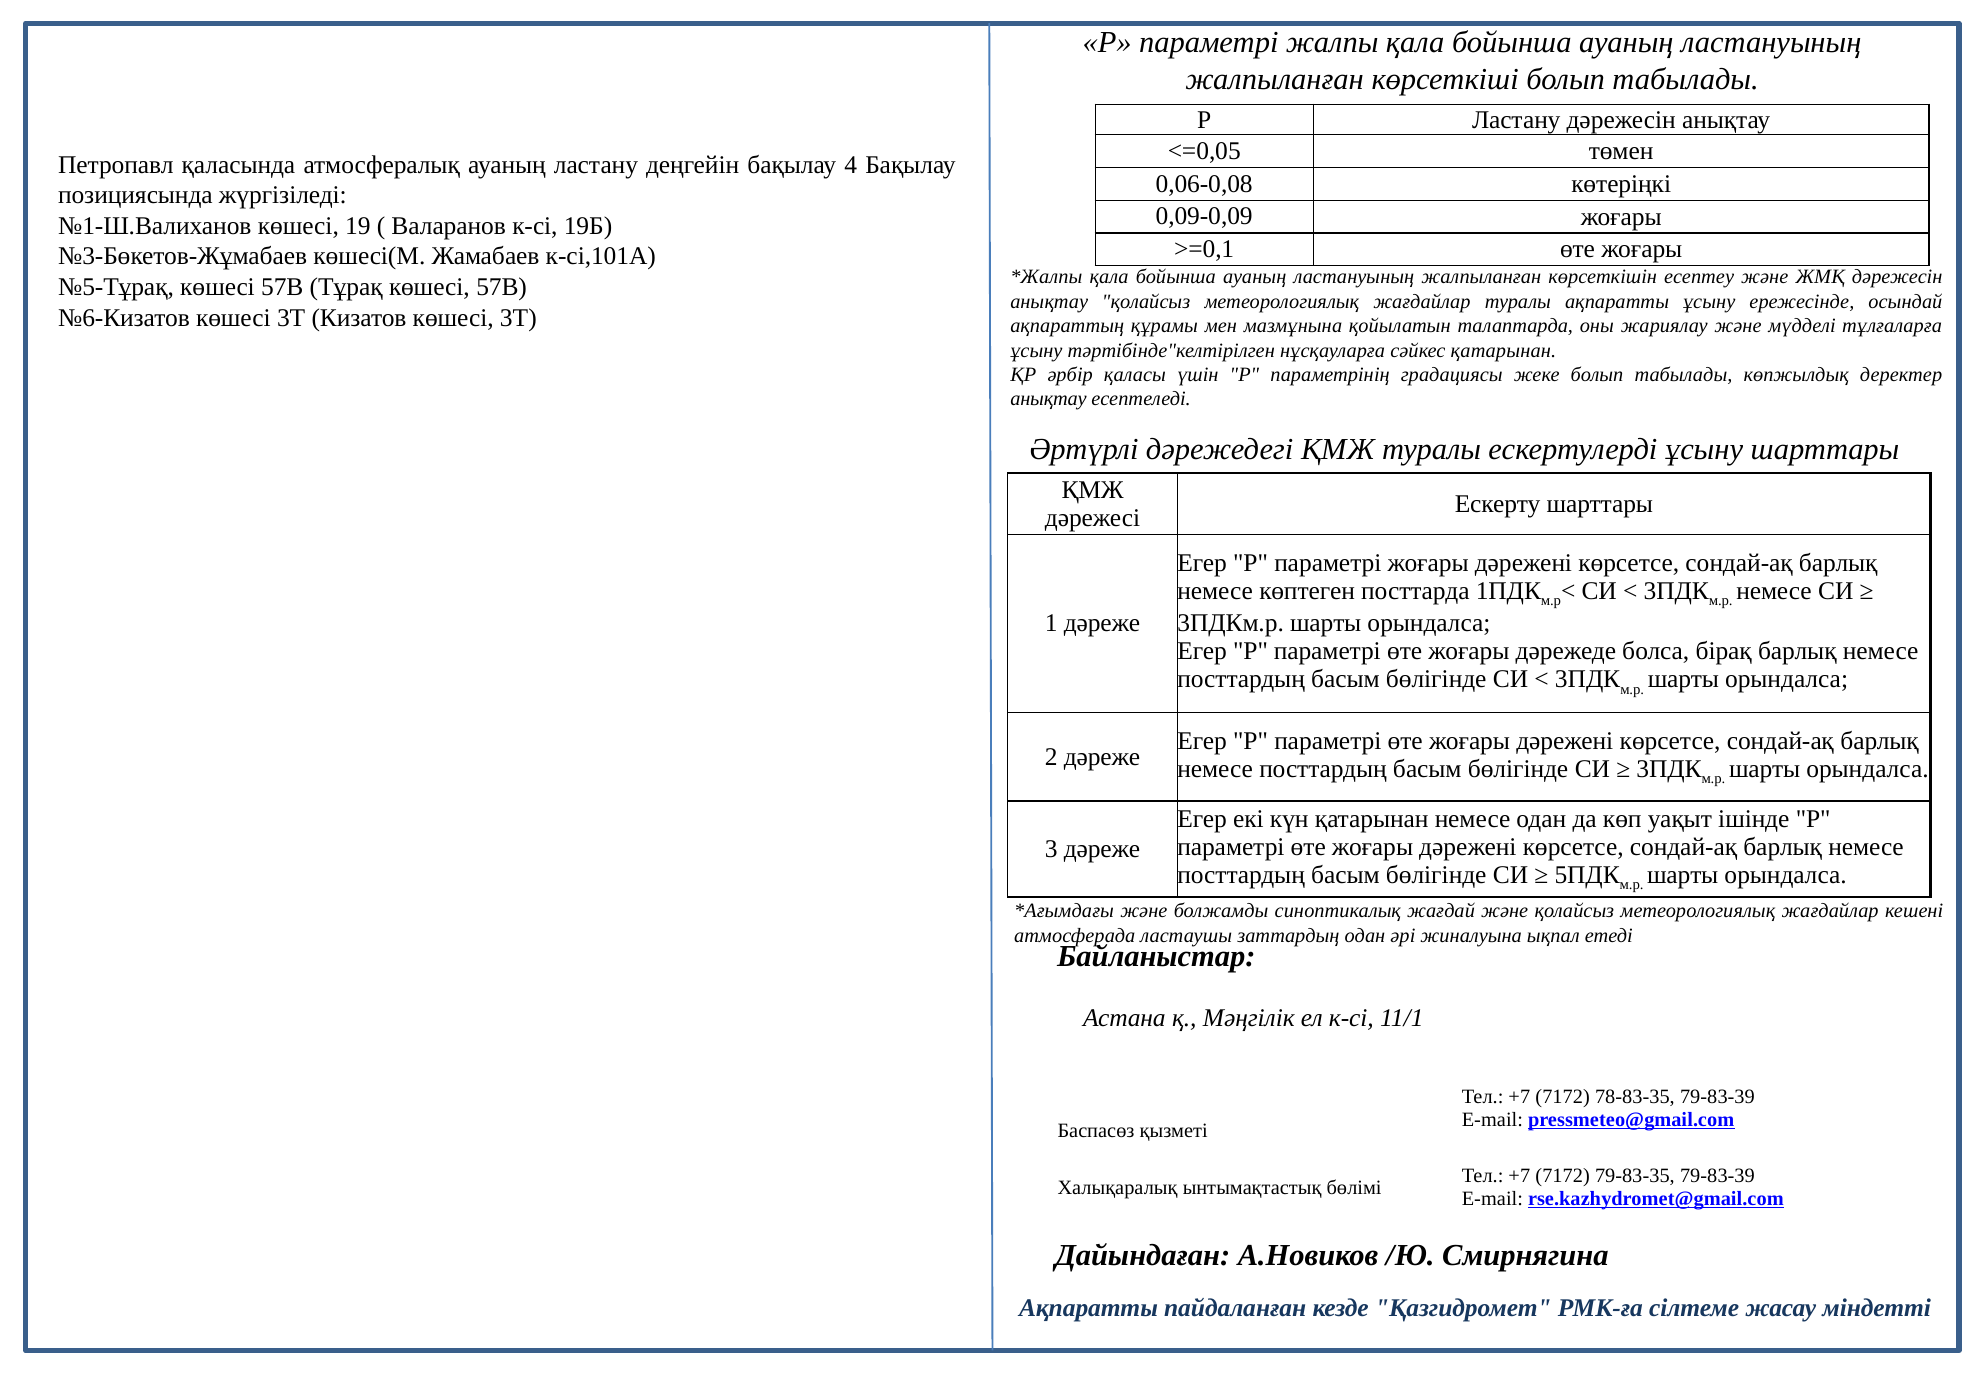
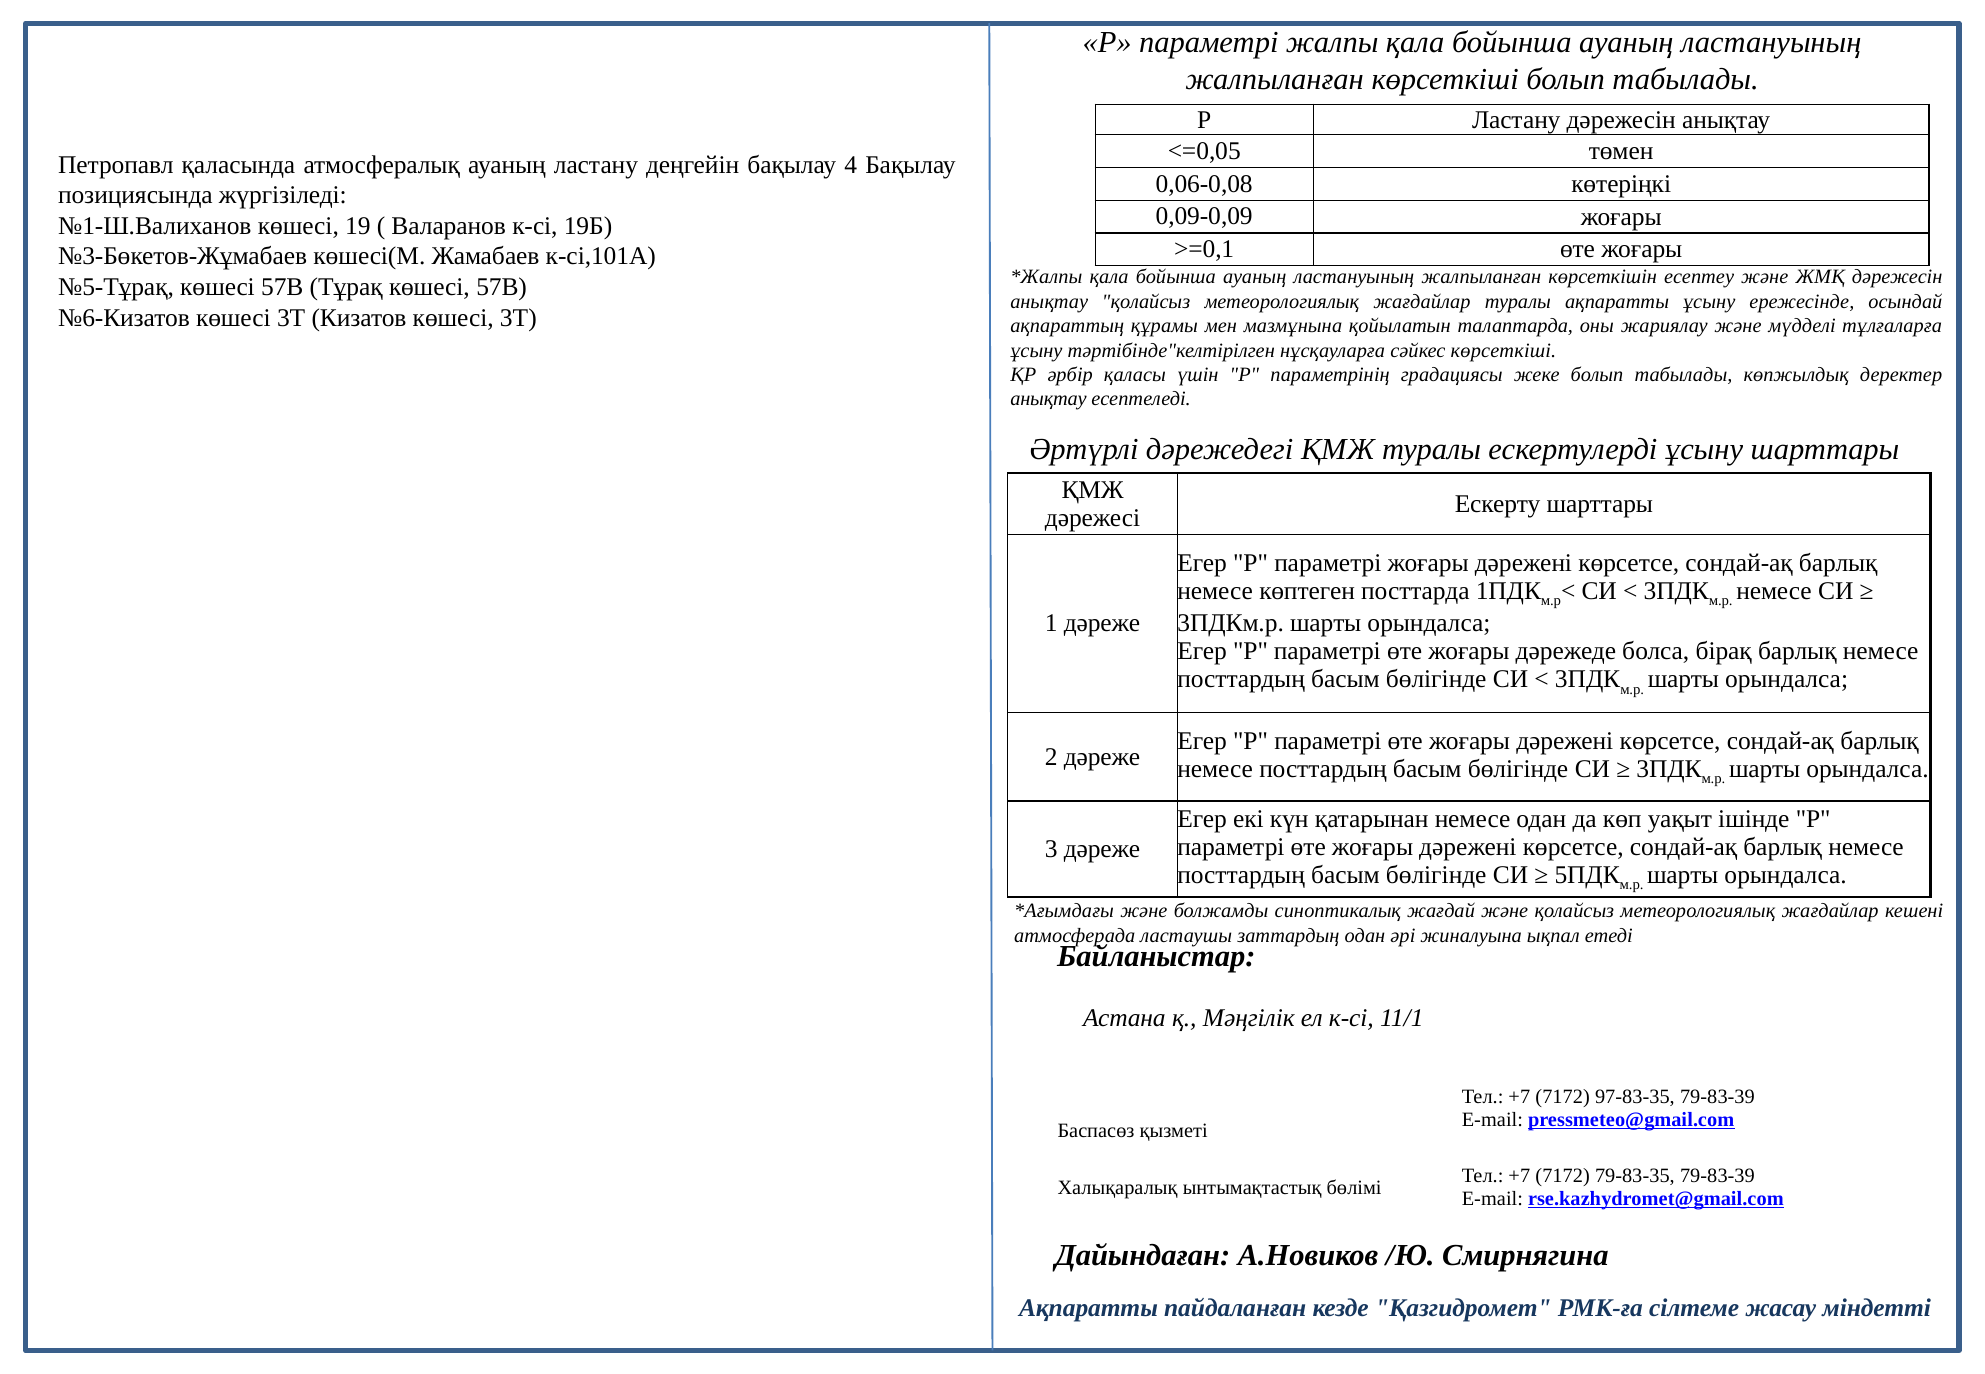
сәйкес қатарынан: қатарынан -> көрсеткіші
78-83-35: 78-83-35 -> 97-83-35
